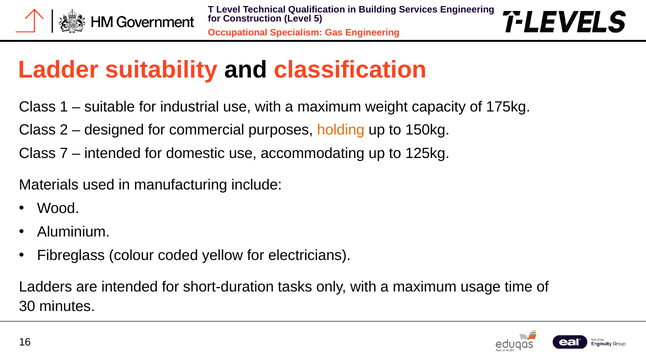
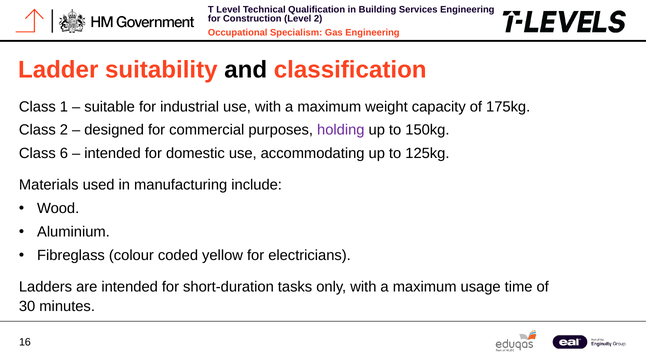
5 at (318, 18): 5 -> 2
holding colour: orange -> purple
7: 7 -> 6
